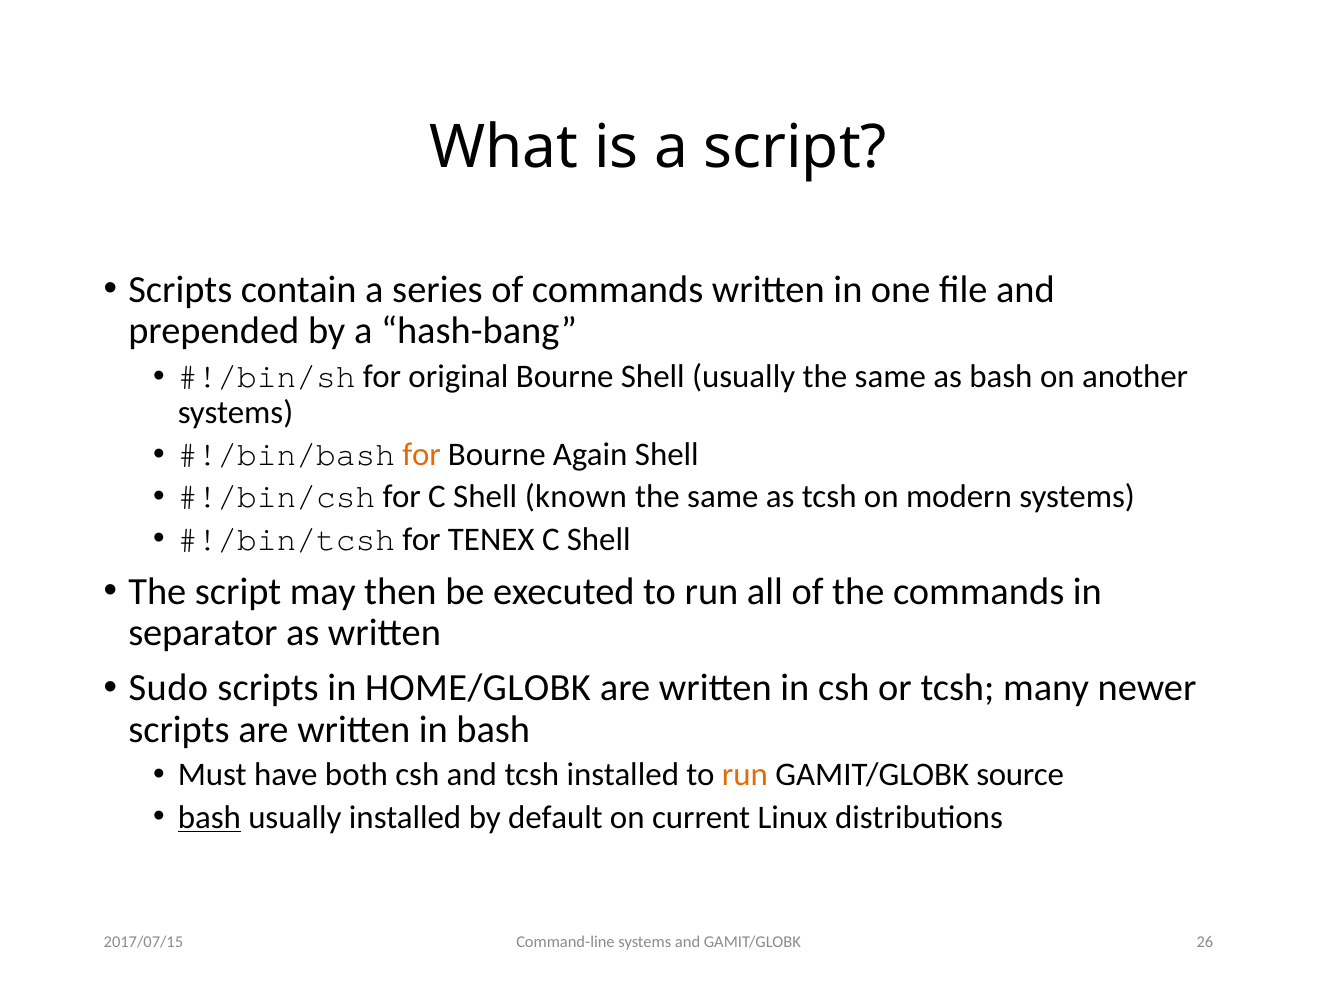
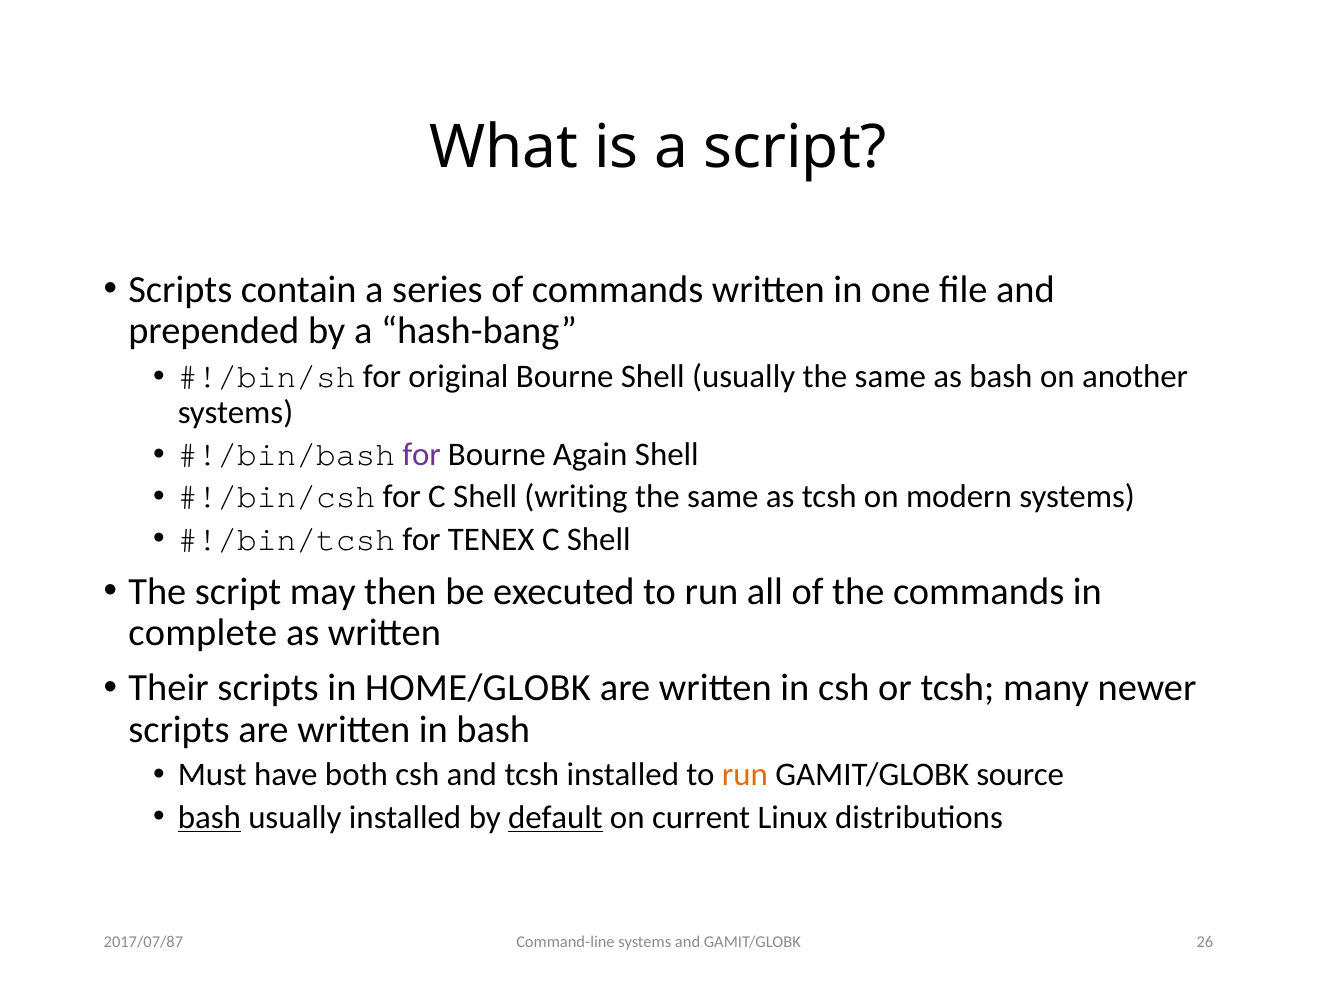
for at (422, 455) colour: orange -> purple
known: known -> writing
separator: separator -> complete
Sudo: Sudo -> Their
default underline: none -> present
2017/07/15: 2017/07/15 -> 2017/07/87
